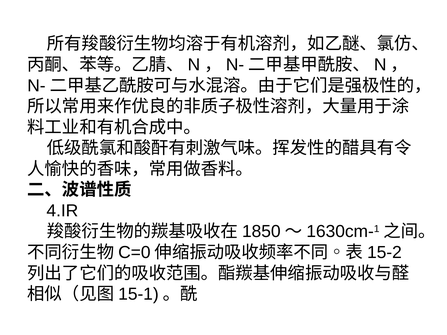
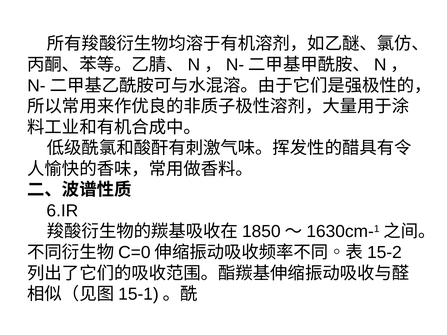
4.IR: 4.IR -> 6.IR
